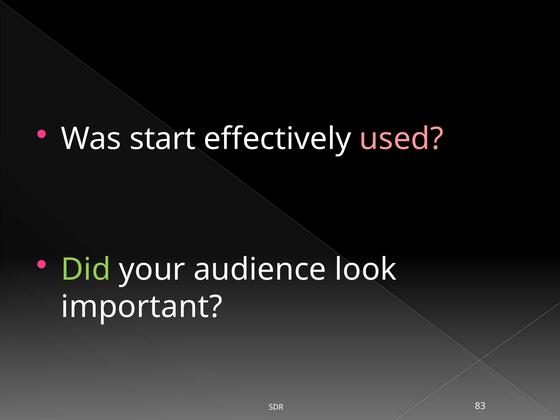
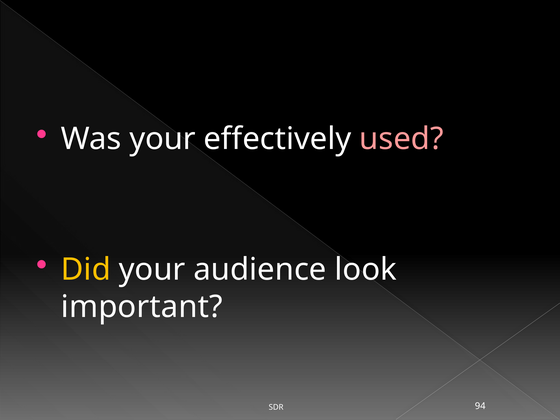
Was start: start -> your
Did colour: light green -> yellow
83: 83 -> 94
